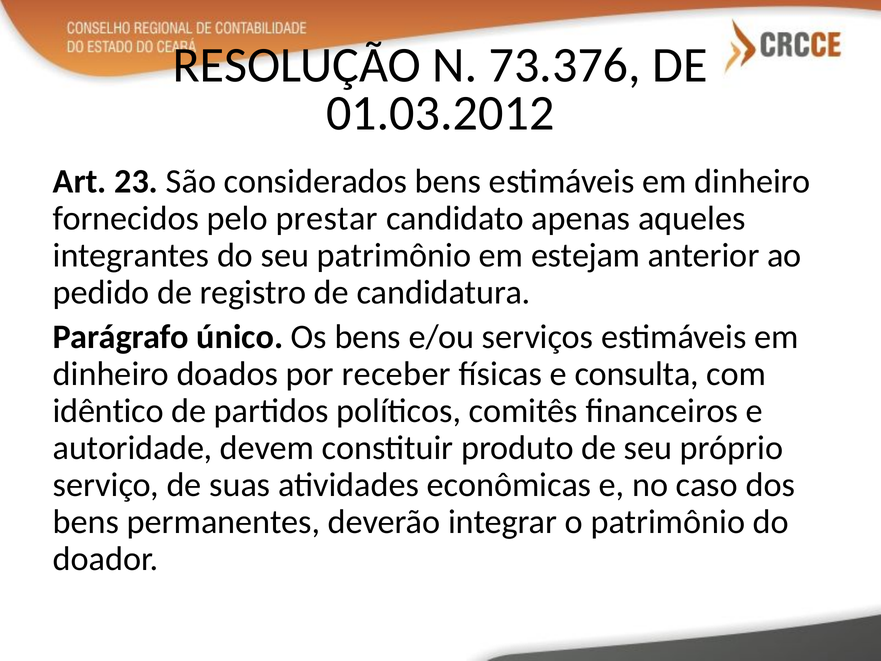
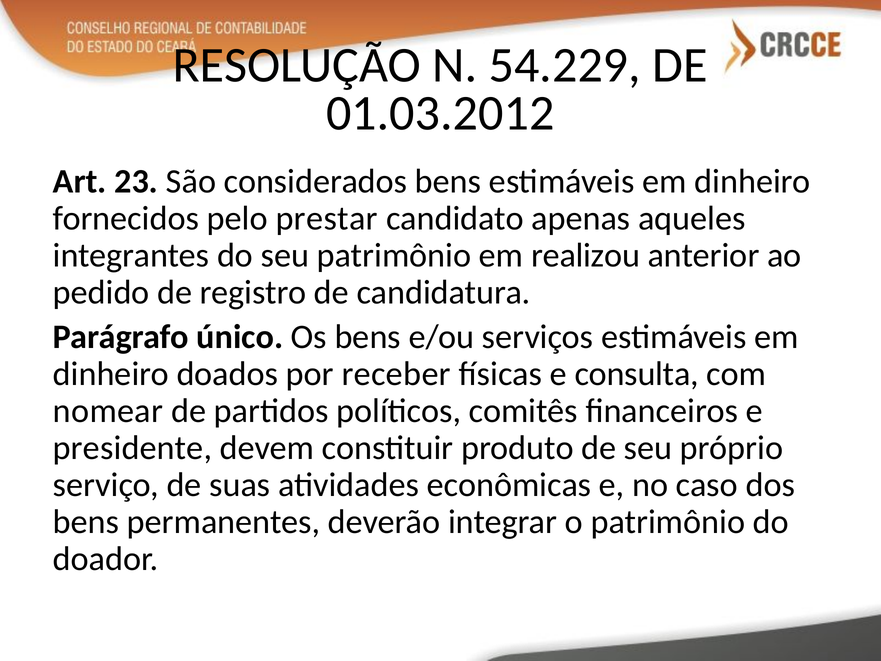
73.376: 73.376 -> 54.229
estejam: estejam -> realizou
idêntico: idêntico -> nomear
autoridade: autoridade -> presidente
